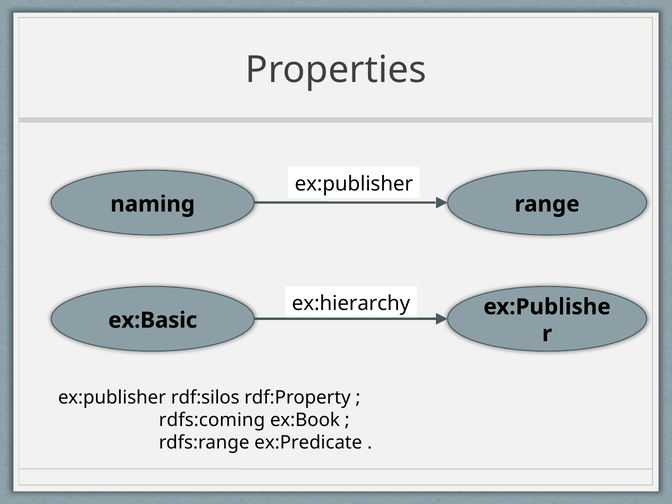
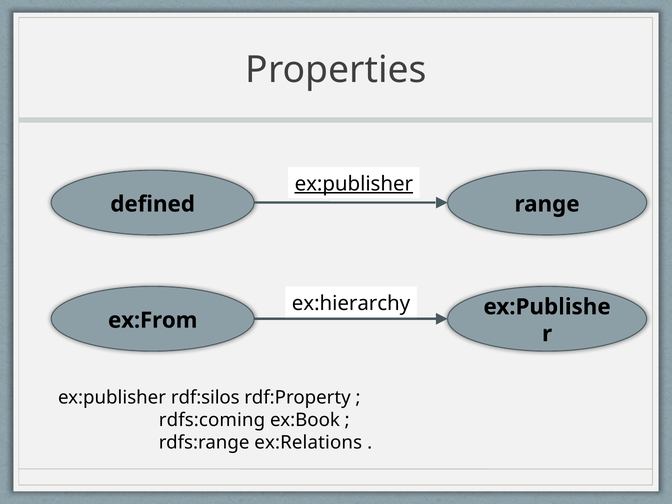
ex:publisher at (354, 184) underline: none -> present
naming: naming -> defined
ex:Basic: ex:Basic -> ex:From
ex:Predicate: ex:Predicate -> ex:Relations
